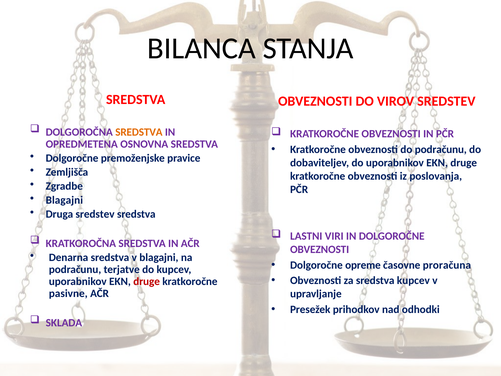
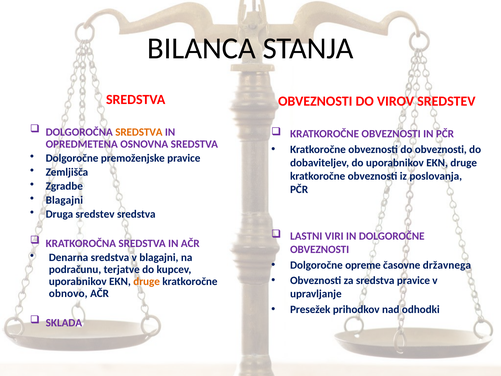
do podračunu: podračunu -> obveznosti
proračuna: proračuna -> državnega
sredstva kupcev: kupcev -> pravice
druge at (147, 281) colour: red -> orange
pasivne: pasivne -> obnovo
